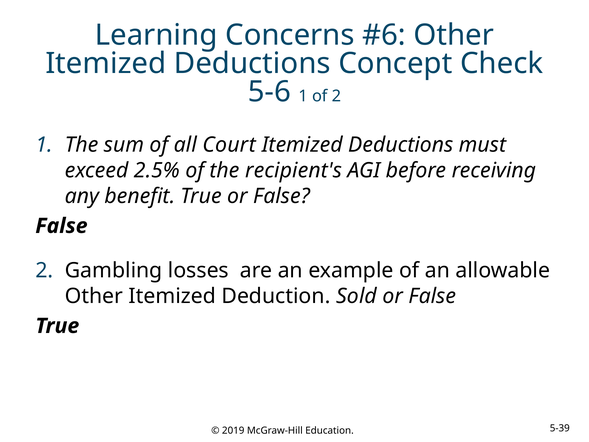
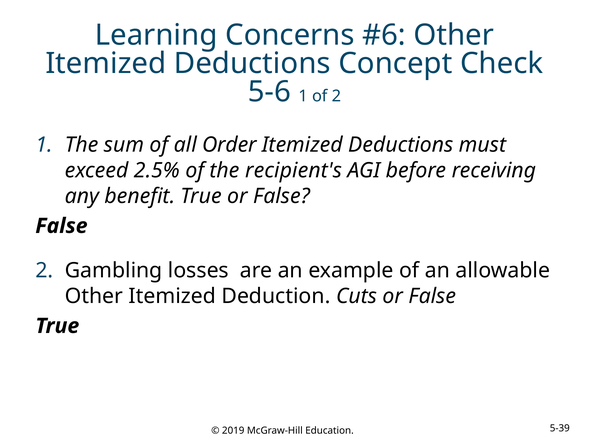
Court: Court -> Order
Sold: Sold -> Cuts
